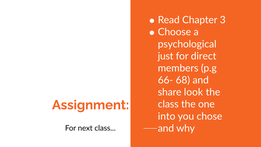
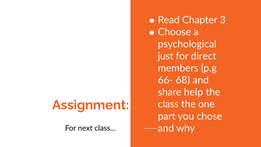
look: look -> help
into: into -> part
